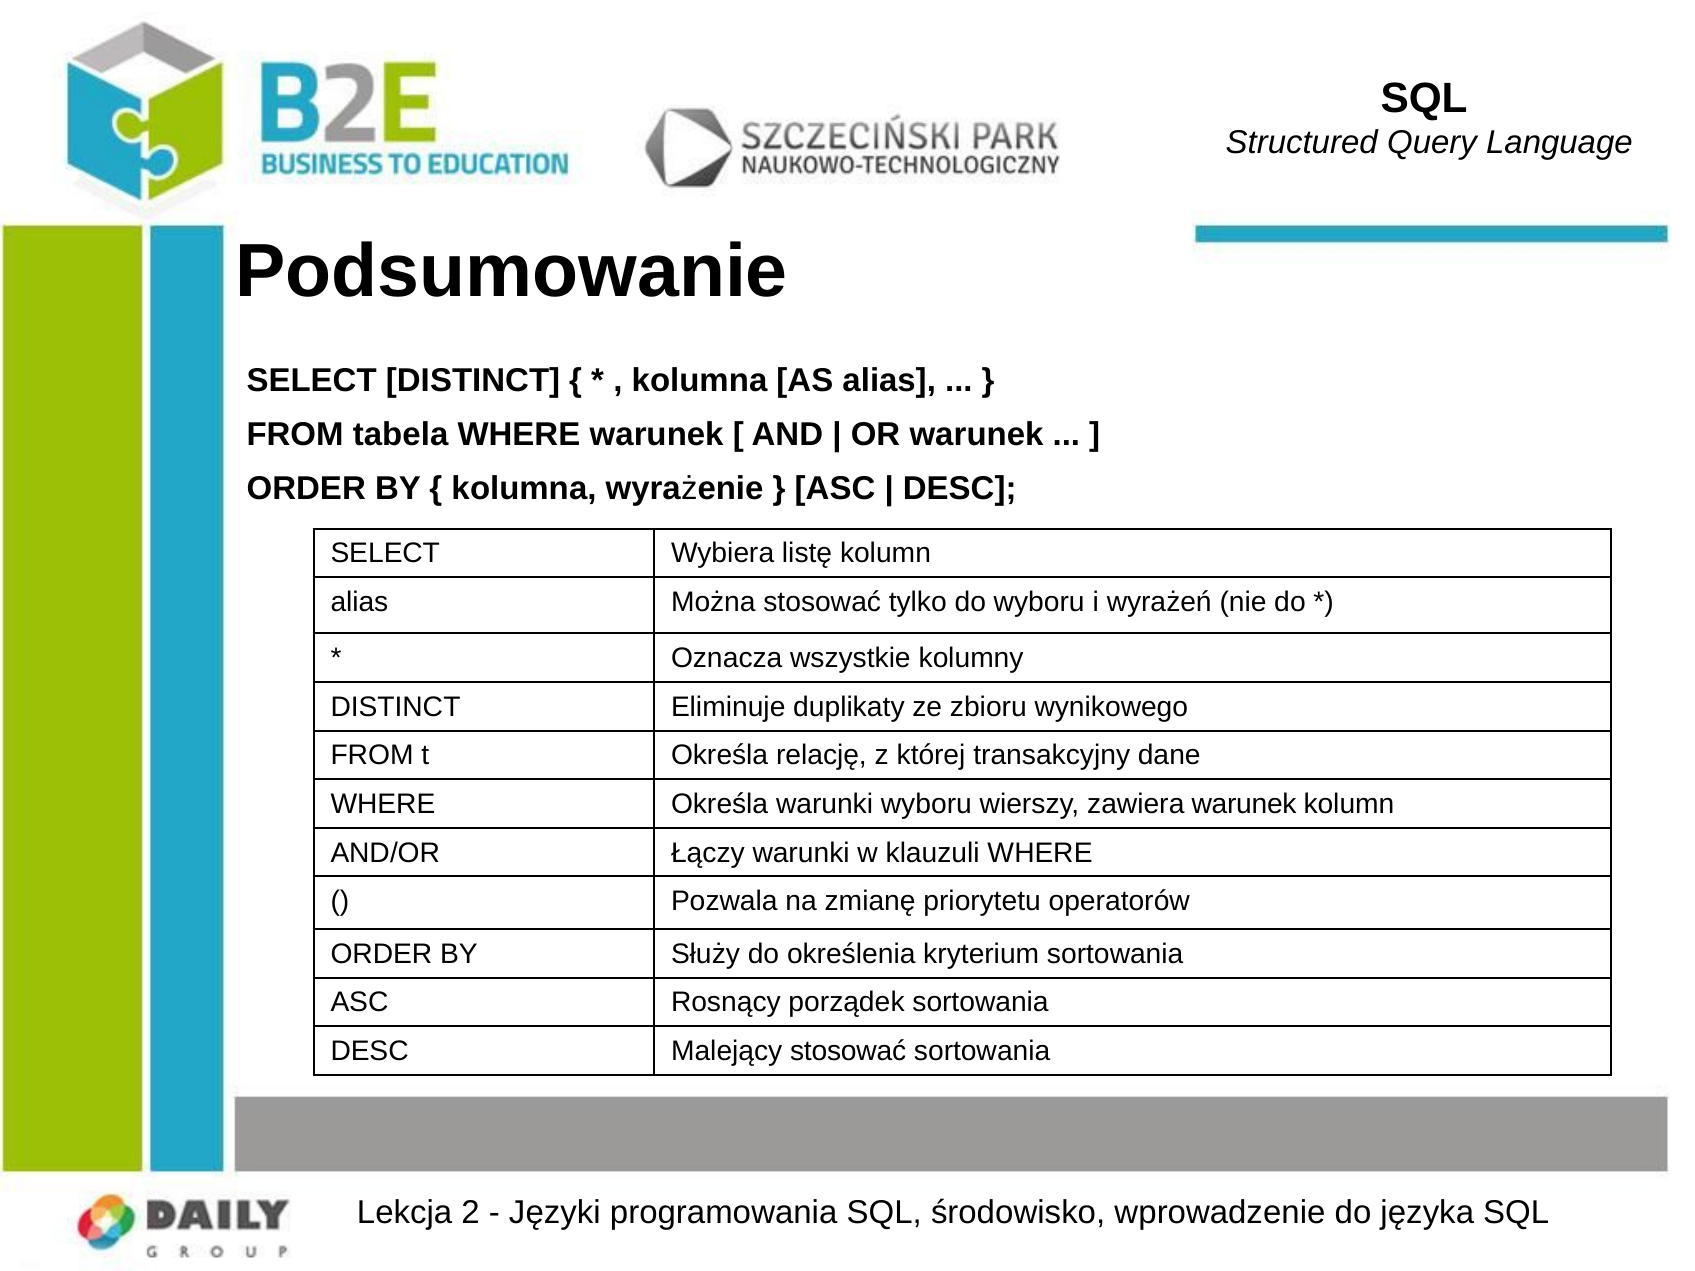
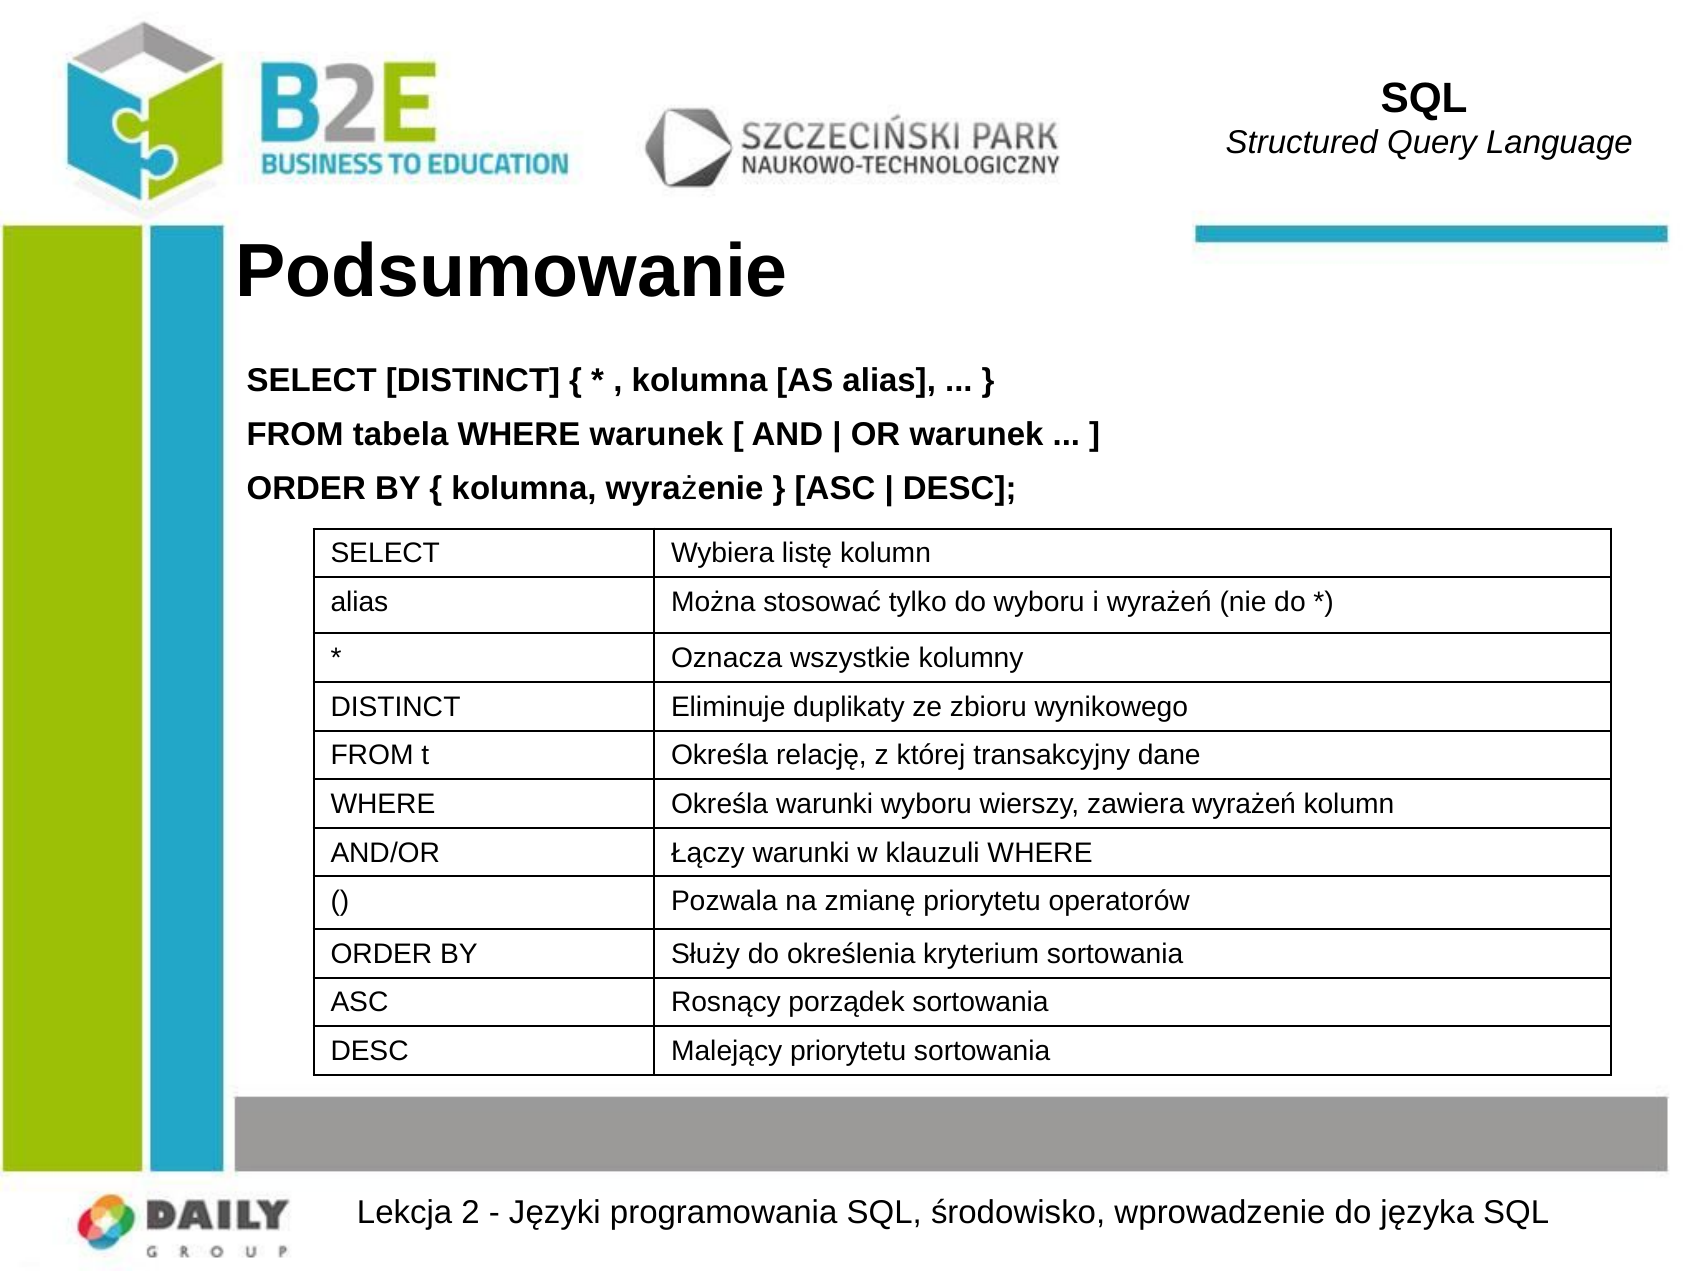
zawiera warunek: warunek -> wyrażeń
Malejący stosować: stosować -> priorytetu
